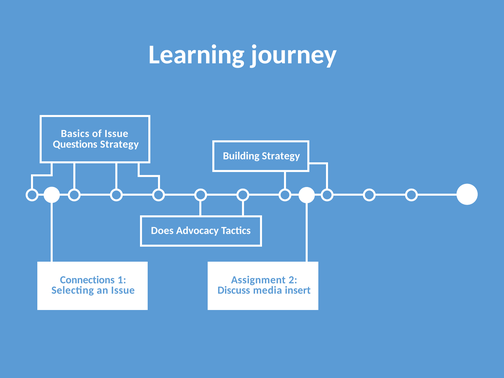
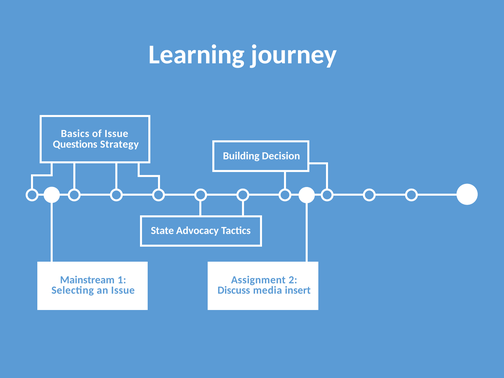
Building Strategy: Strategy -> Decision
Does: Does -> State
Connections: Connections -> Mainstream
